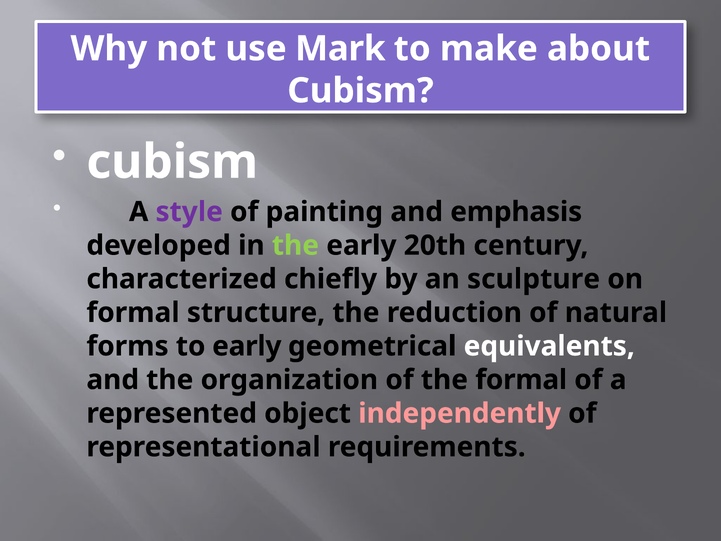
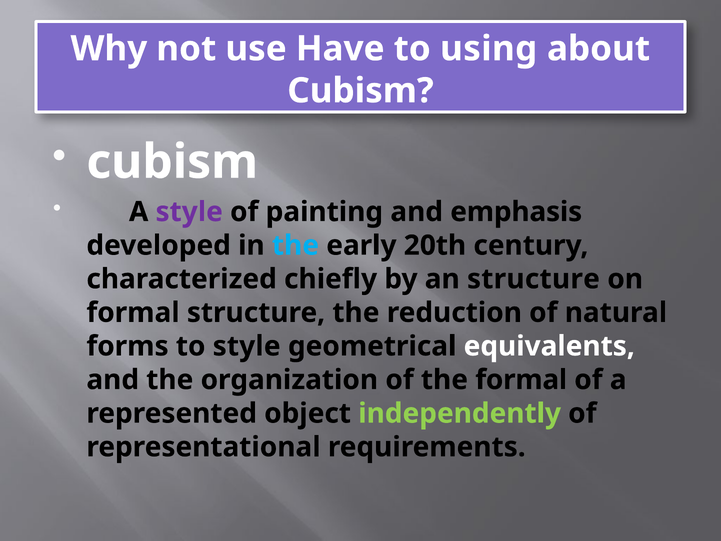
Mark: Mark -> Have
make: make -> using
the at (295, 245) colour: light green -> light blue
an sculpture: sculpture -> structure
to early: early -> style
independently colour: pink -> light green
